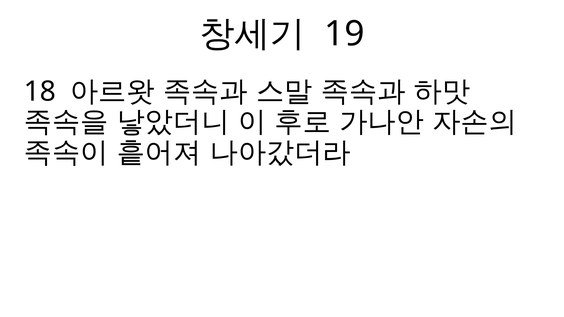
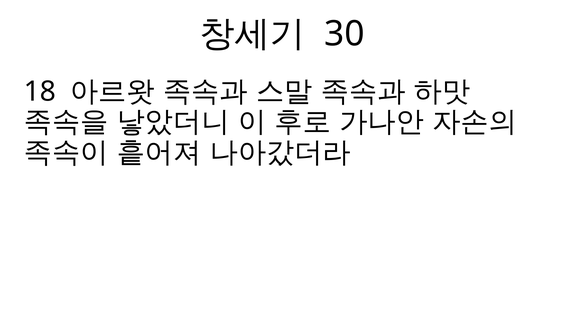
19: 19 -> 30
